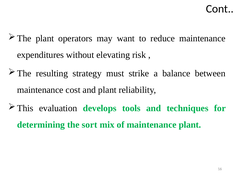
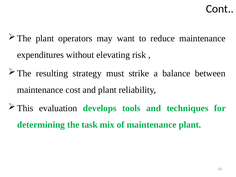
sort: sort -> task
